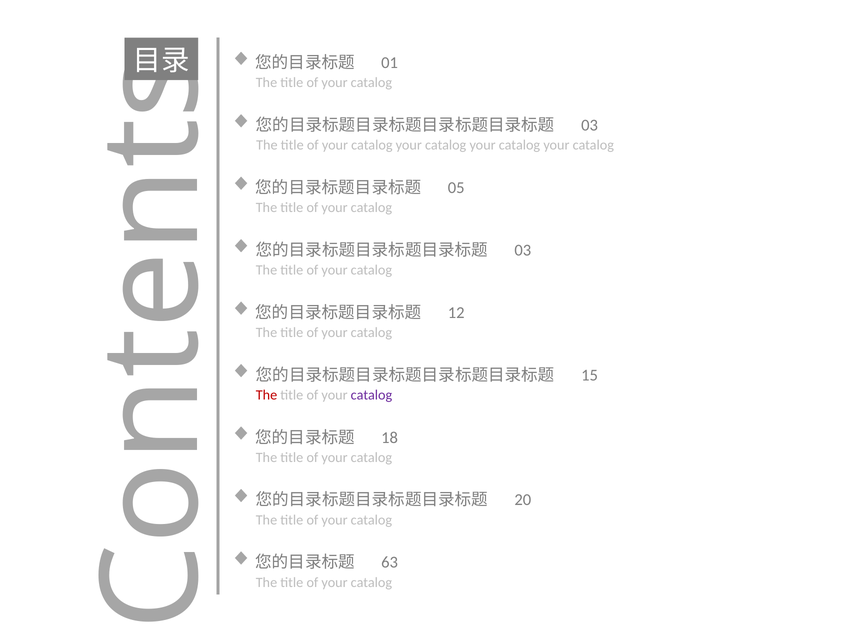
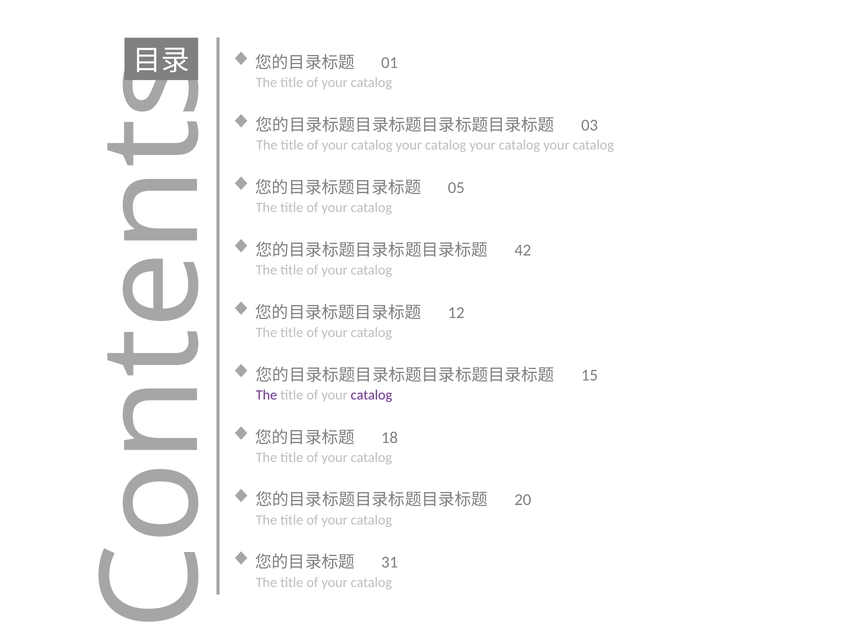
03 at (523, 250): 03 -> 42
The at (266, 395) colour: red -> purple
63: 63 -> 31
